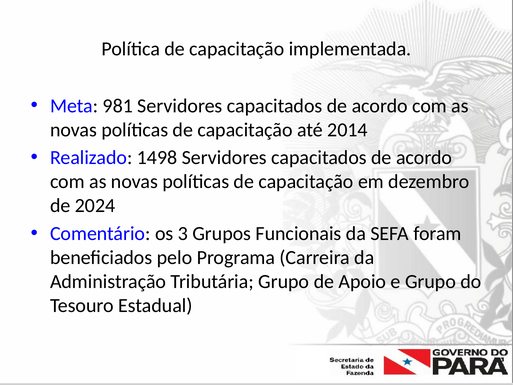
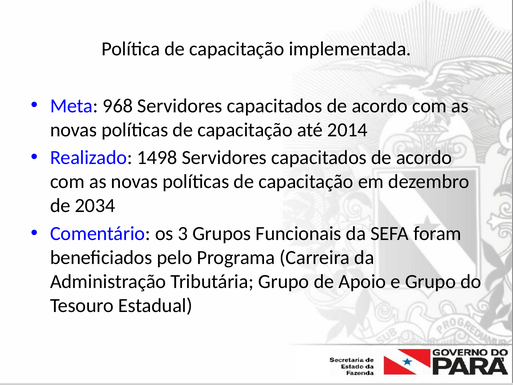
981: 981 -> 968
2024: 2024 -> 2034
